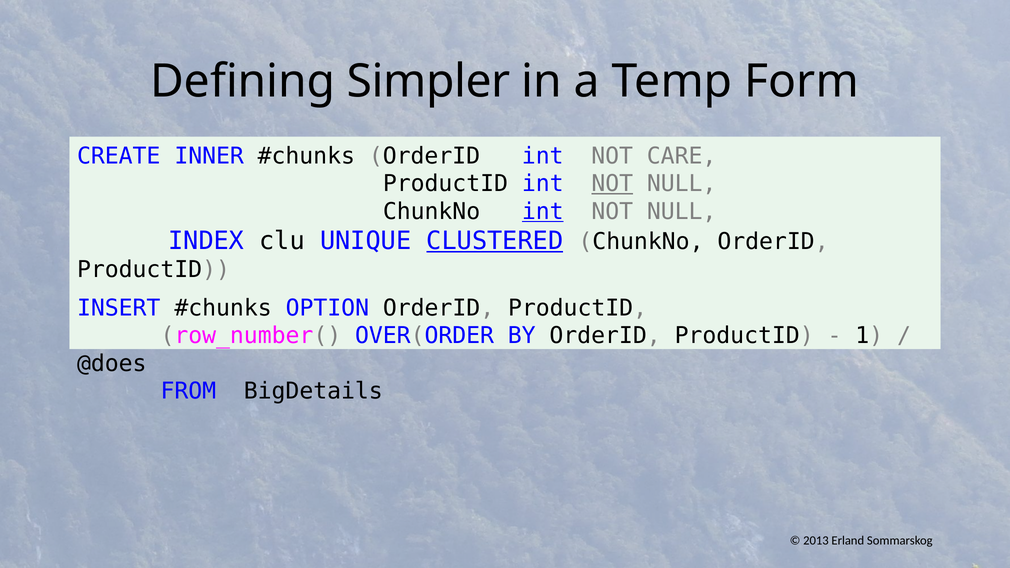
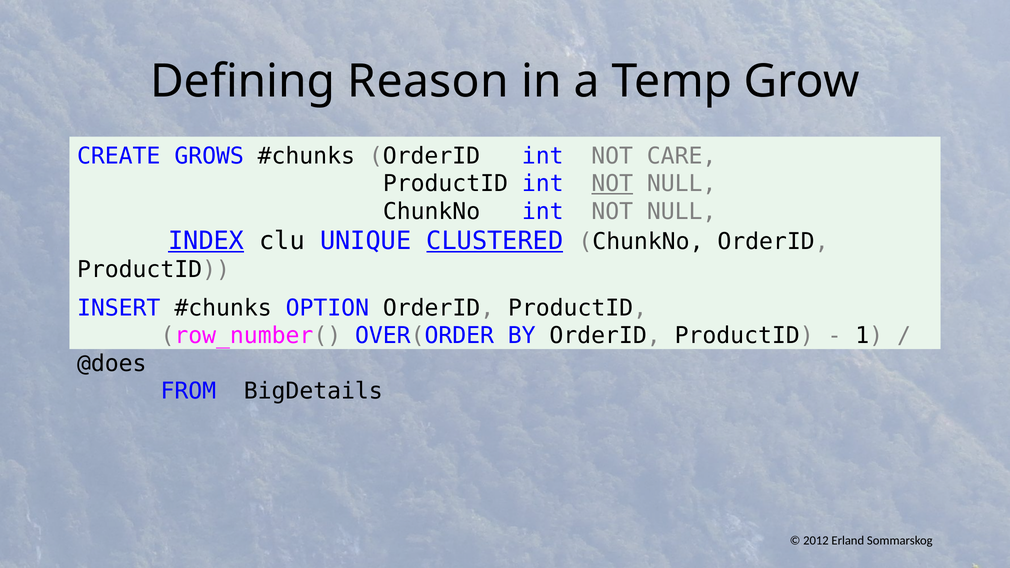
Simpler: Simpler -> Reason
Form: Form -> Grow
INNER: INNER -> GROWS
int at (543, 212) underline: present -> none
INDEX underline: none -> present
2013: 2013 -> 2012
